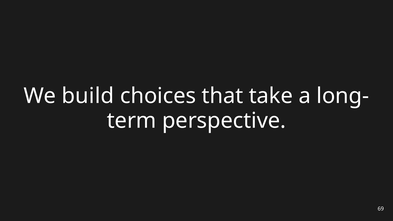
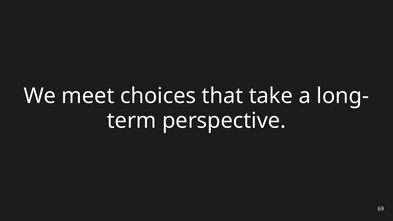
build: build -> meet
